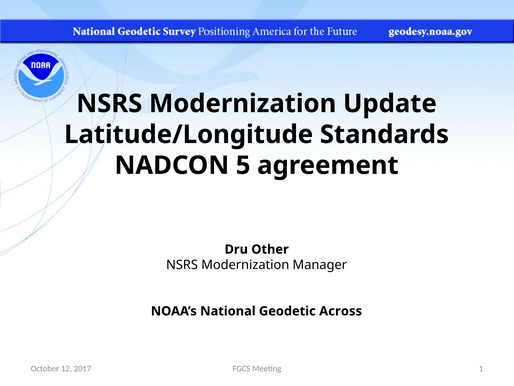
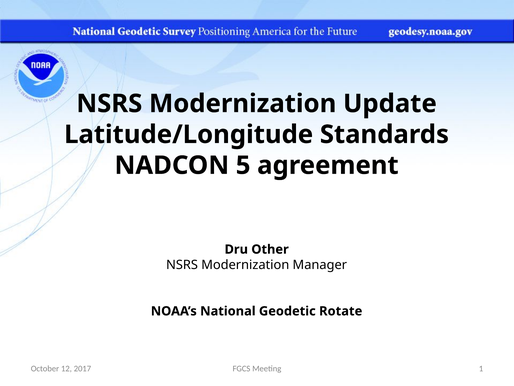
Across: Across -> Rotate
